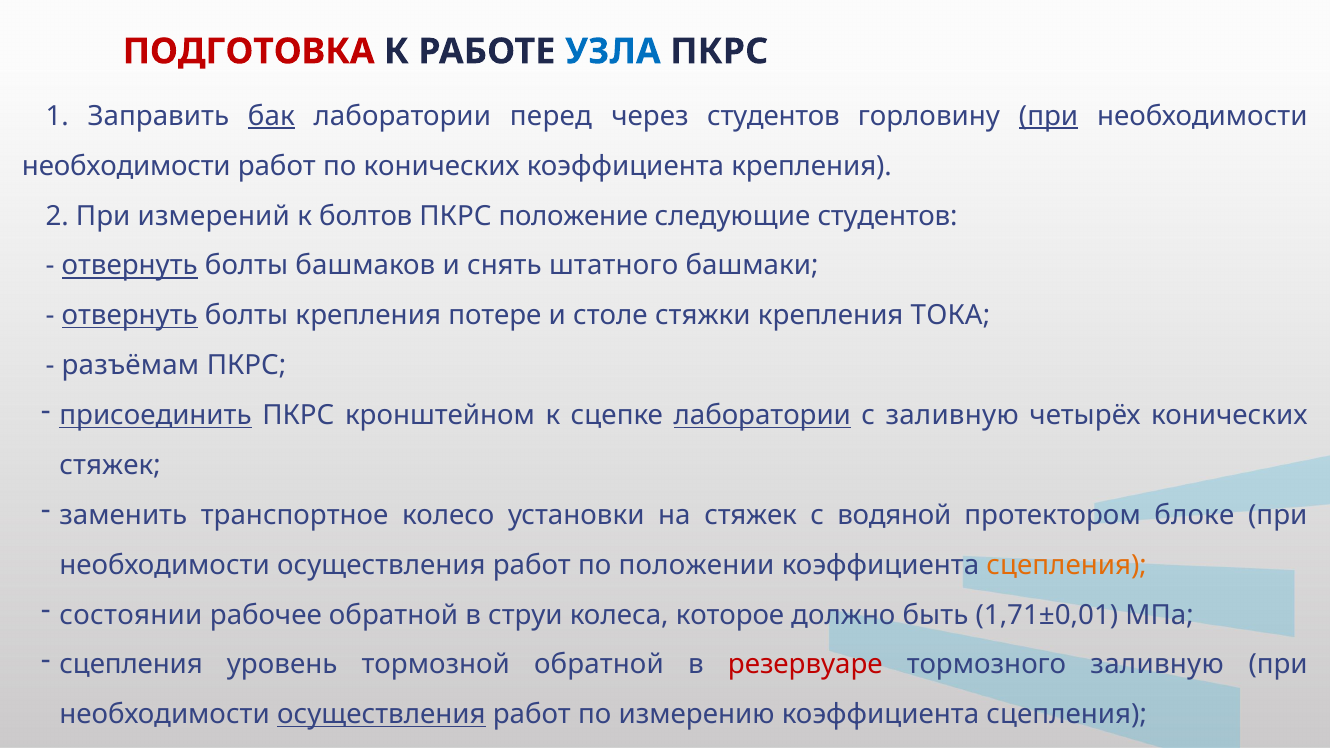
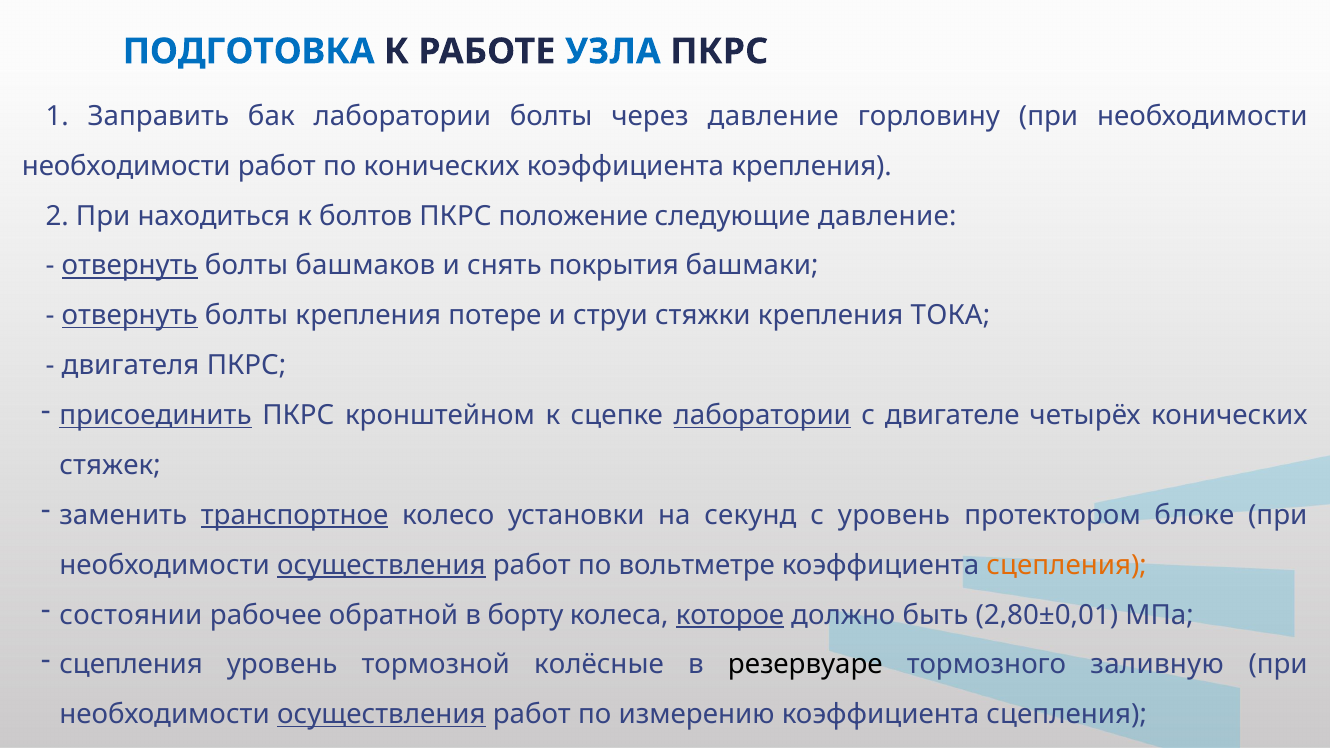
ПОДГОТОВКА colour: red -> blue
бак underline: present -> none
лаборатории перед: перед -> болты
через студентов: студентов -> давление
при at (1049, 116) underline: present -> none
измерений: измерений -> находиться
следующие студентов: студентов -> давление
штатного: штатного -> покрытия
столе: столе -> струи
разъёмам: разъёмам -> двигателя
с заливную: заливную -> двигателе
транспортное underline: none -> present
на стяжек: стяжек -> секунд
с водяной: водяной -> уровень
осуществления at (381, 565) underline: none -> present
положении: положении -> вольтметре
струи: струи -> борту
которое underline: none -> present
1,71±0,01: 1,71±0,01 -> 2,80±0,01
тормозной обратной: обратной -> колёсные
резервуаре colour: red -> black
